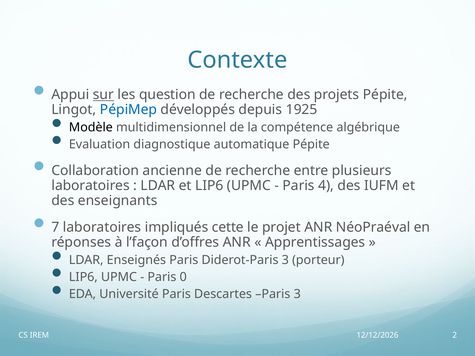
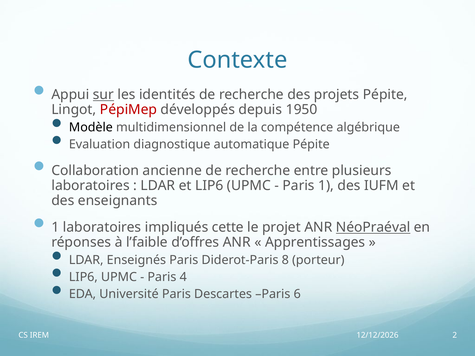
question: question -> identités
PépiMep colour: blue -> red
1925: 1925 -> 1950
Paris 4: 4 -> 1
7 at (55, 228): 7 -> 1
NéoPraéval underline: none -> present
l’façon: l’façon -> l’faible
Diderot-Paris 3: 3 -> 8
0: 0 -> 4
Paris 3: 3 -> 6
